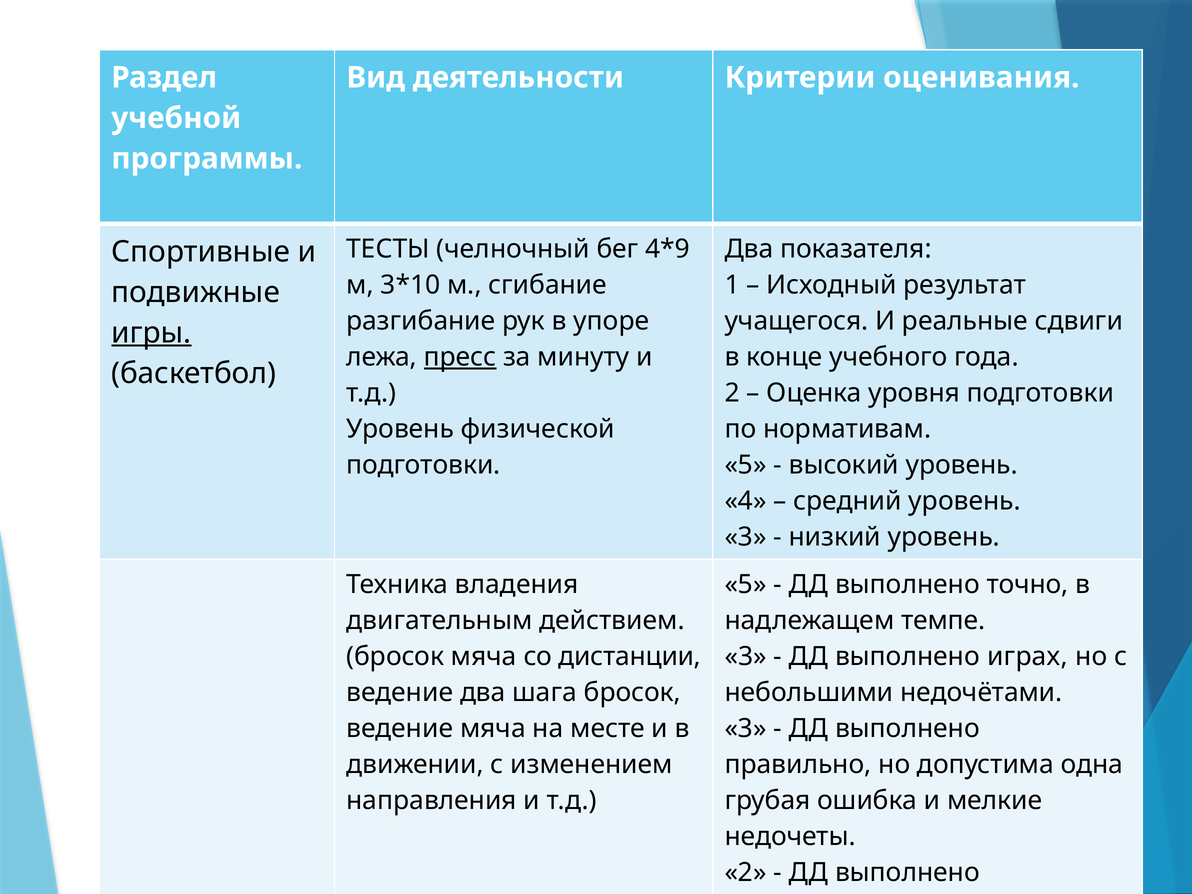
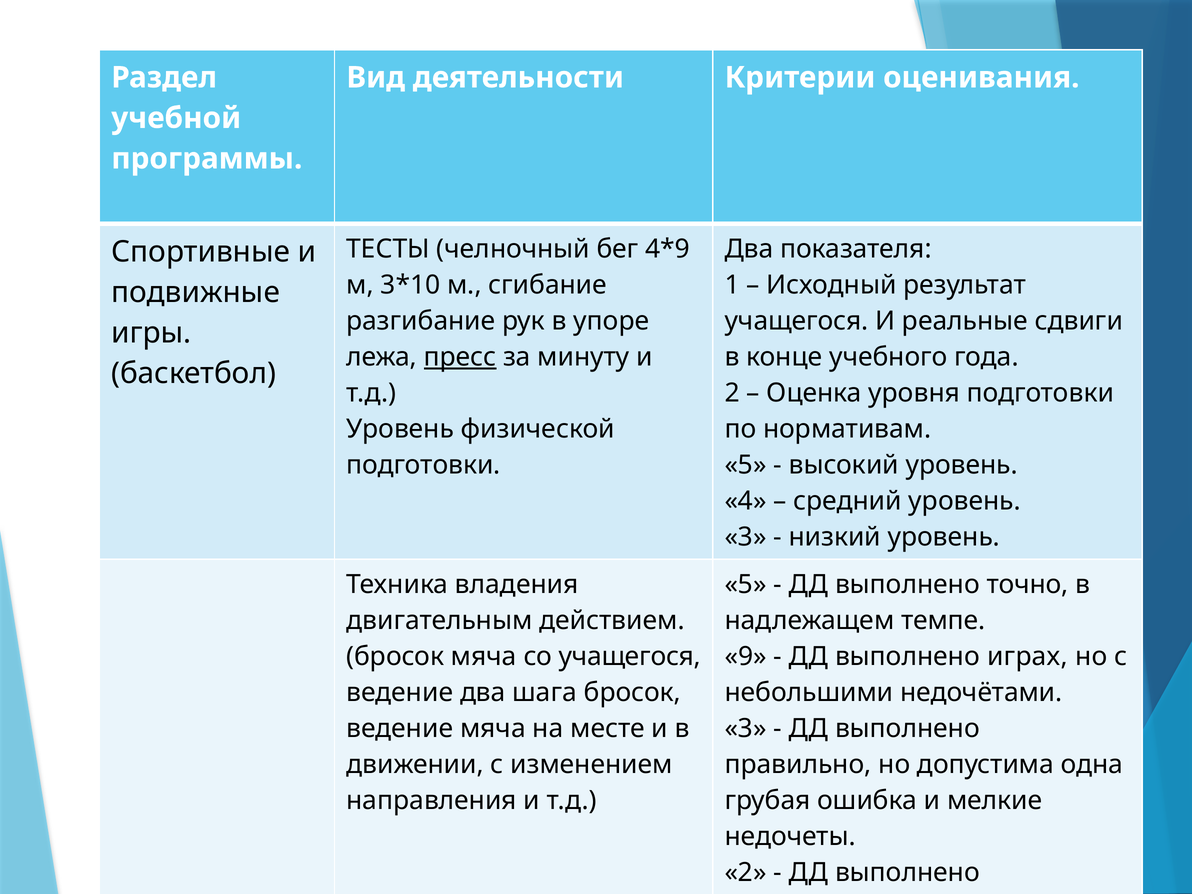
игры underline: present -> none
со дистанции: дистанции -> учащегося
3 at (746, 657): 3 -> 9
